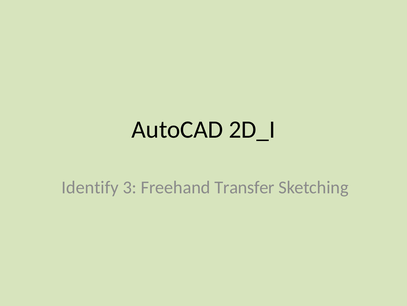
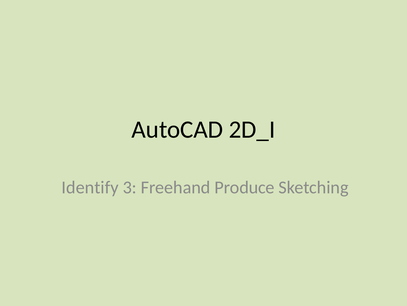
Transfer: Transfer -> Produce
